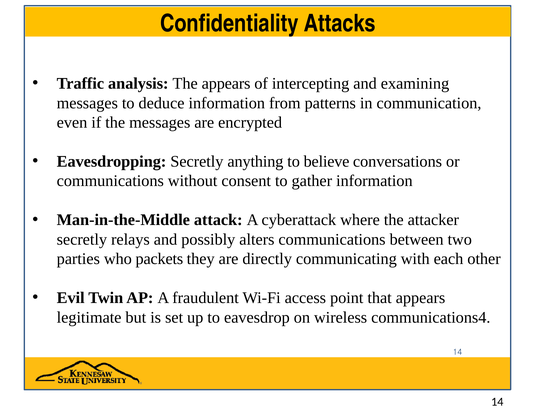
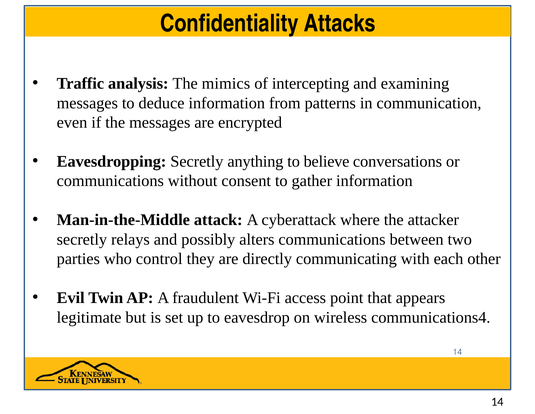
The appears: appears -> mimics
packets: packets -> control
